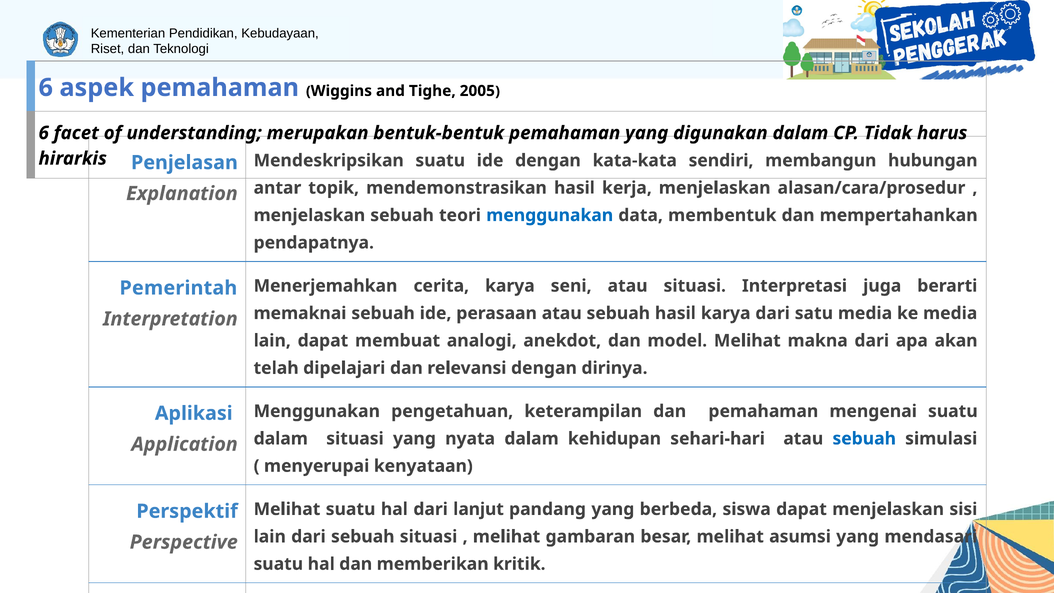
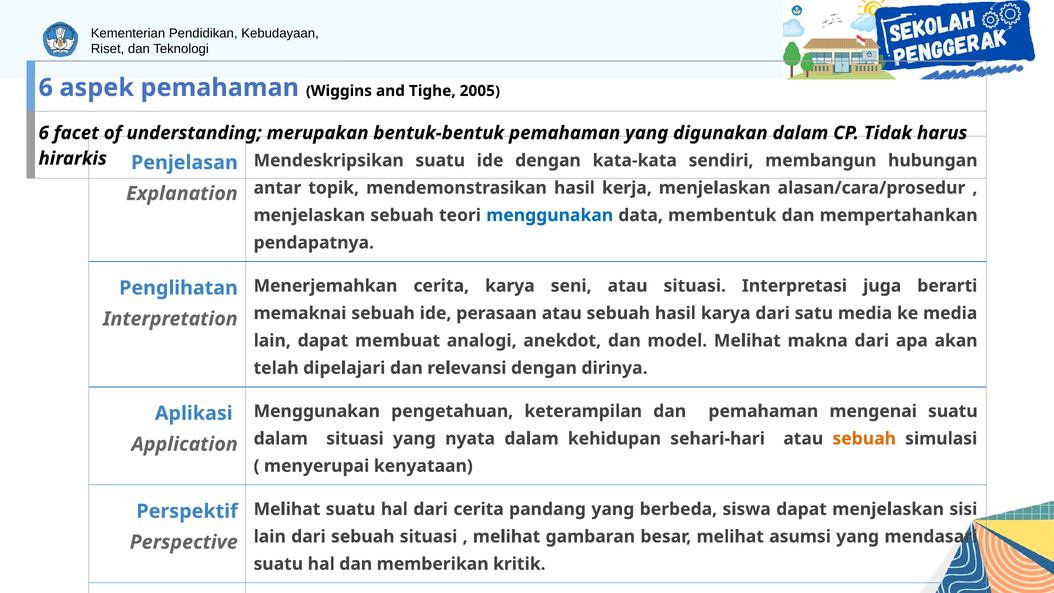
Pemerintah: Pemerintah -> Penglihatan
sebuah at (864, 439) colour: blue -> orange
dari lanjut: lanjut -> cerita
